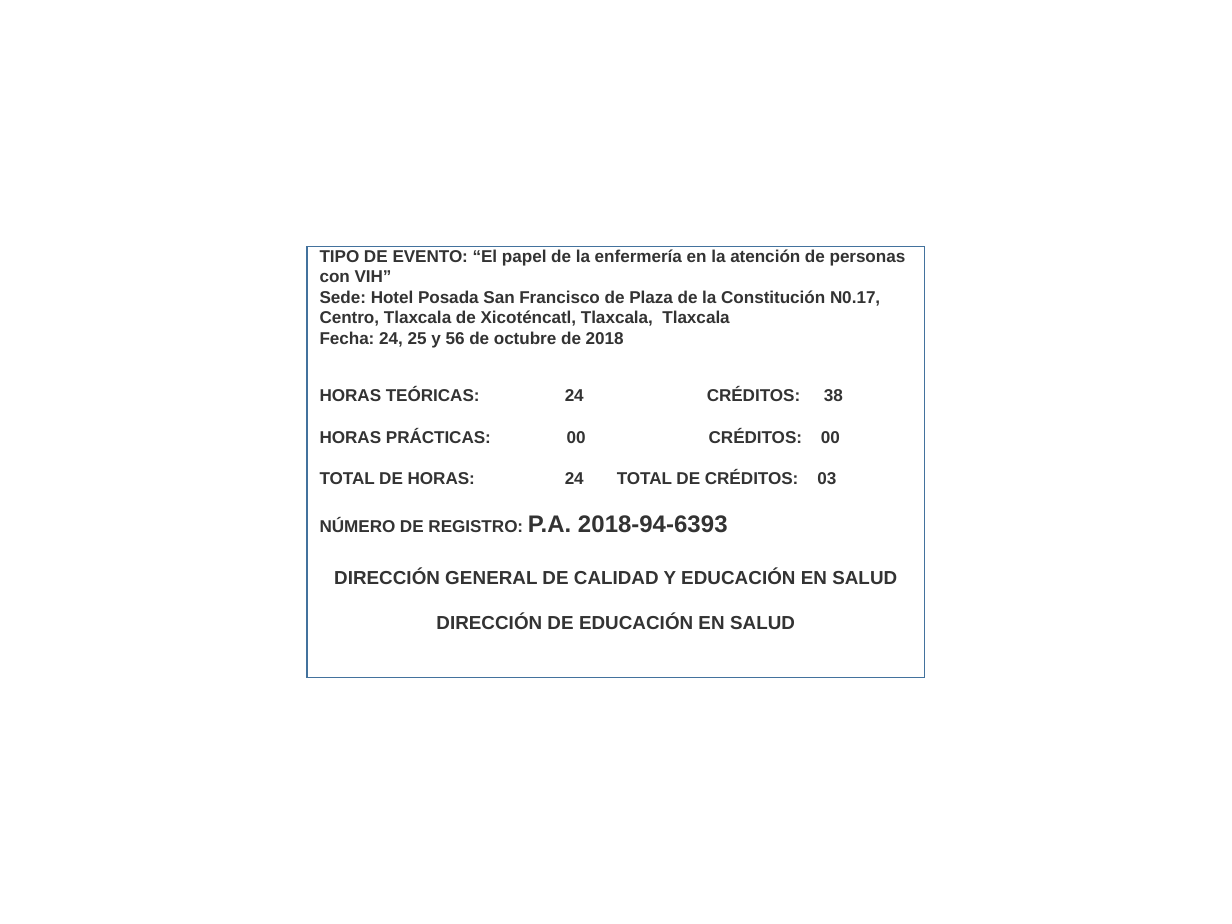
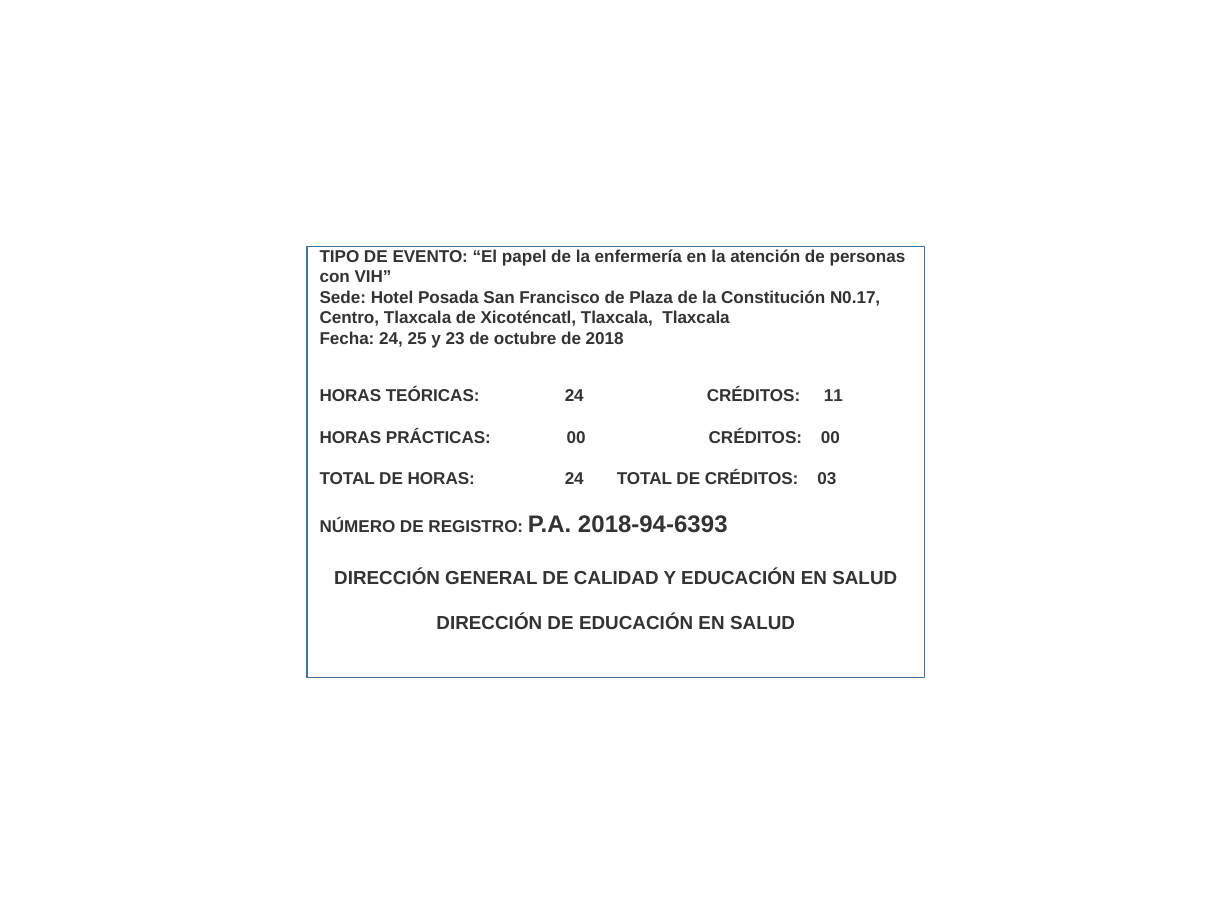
56: 56 -> 23
38: 38 -> 11
